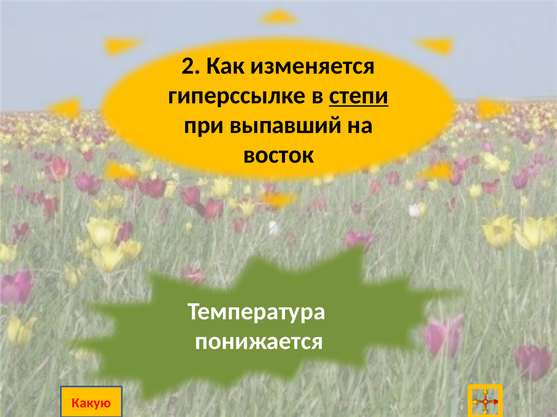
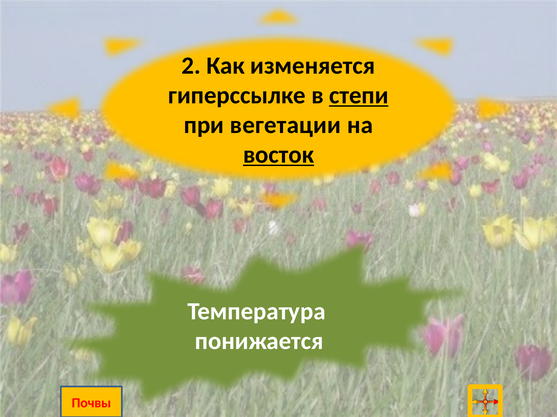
выпавший: выпавший -> вегетации
восток underline: none -> present
Какую: Какую -> Почвы
